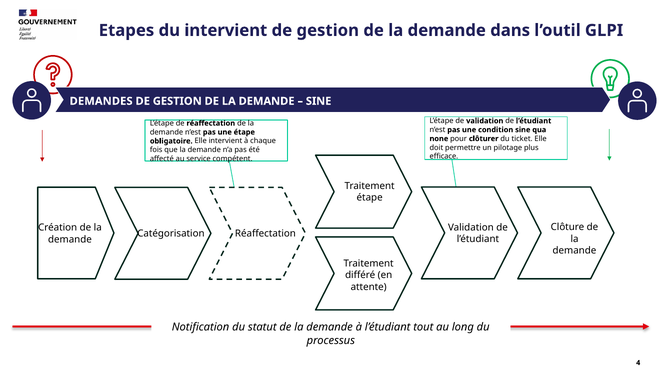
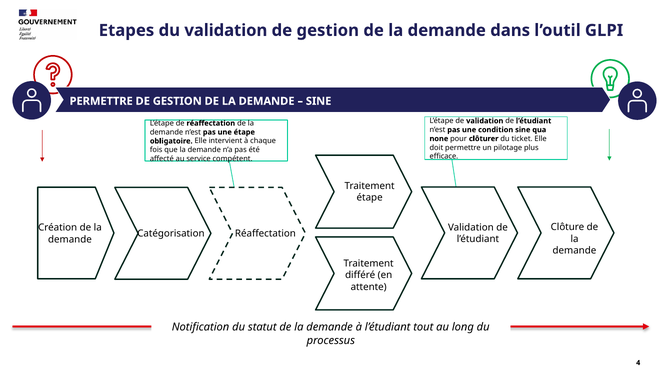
du intervient: intervient -> validation
DEMANDES at (101, 101): DEMANDES -> PERMETTRE
